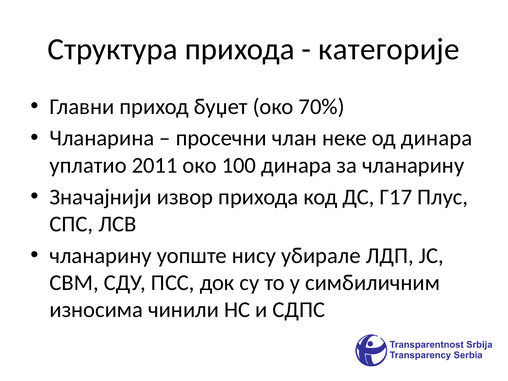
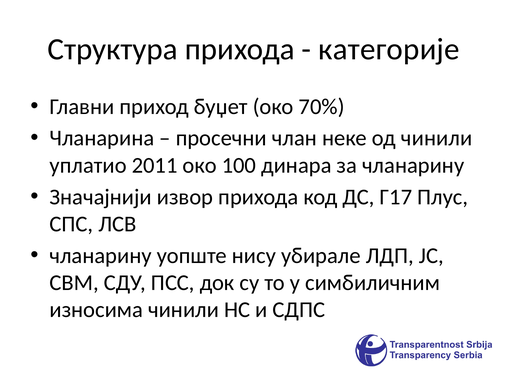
од динара: динара -> чинили
